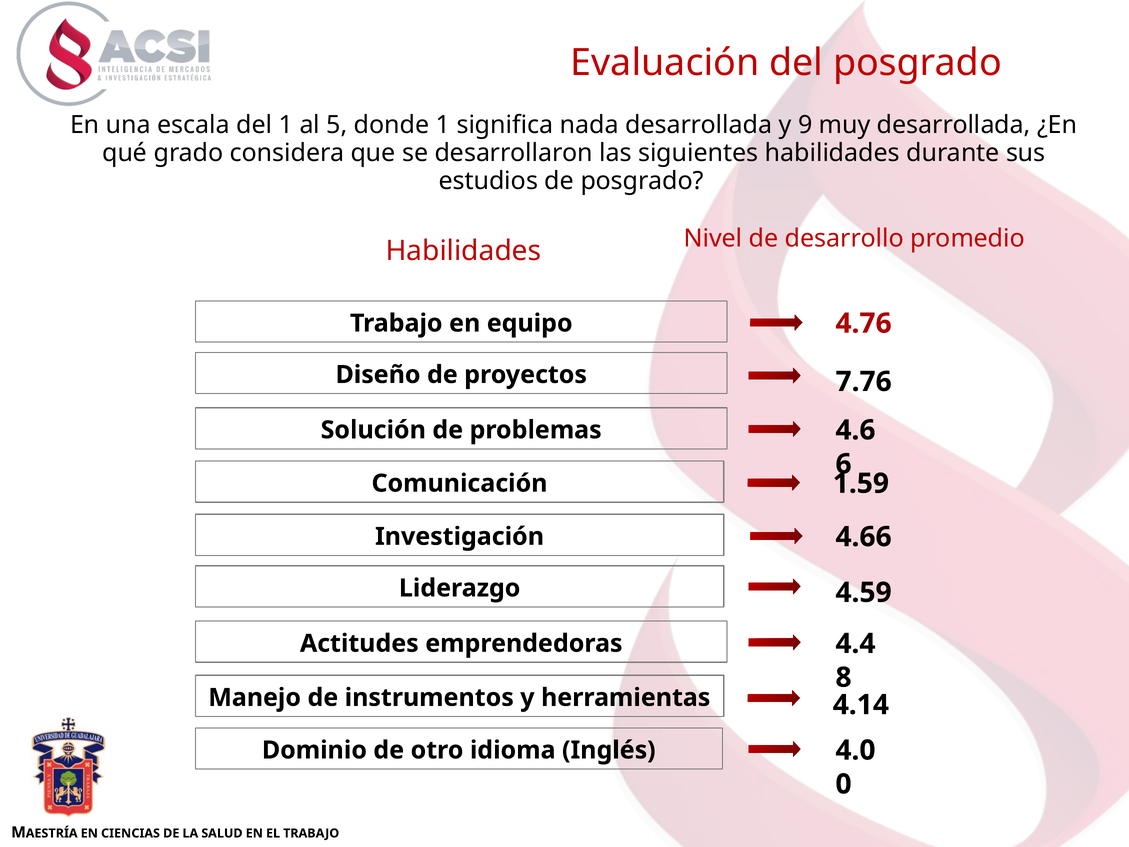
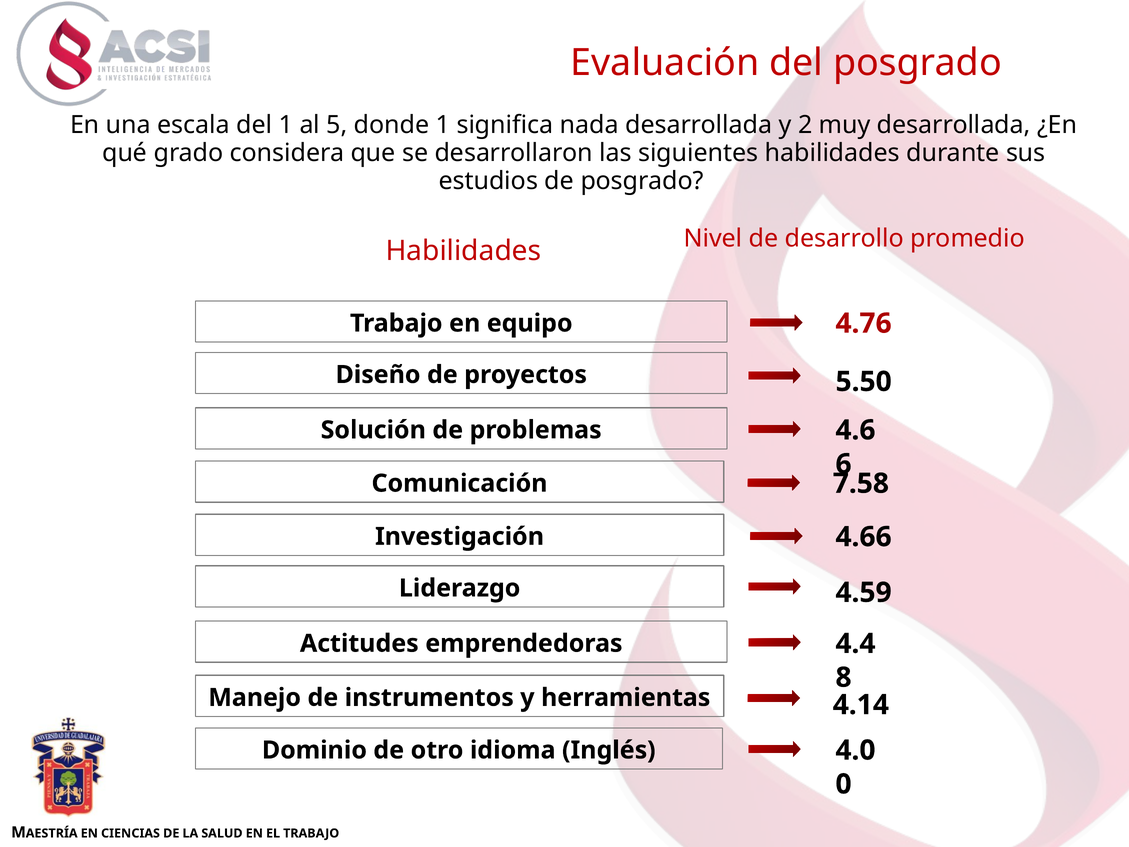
9: 9 -> 2
7.76: 7.76 -> 5.50
1.59: 1.59 -> 7.58
